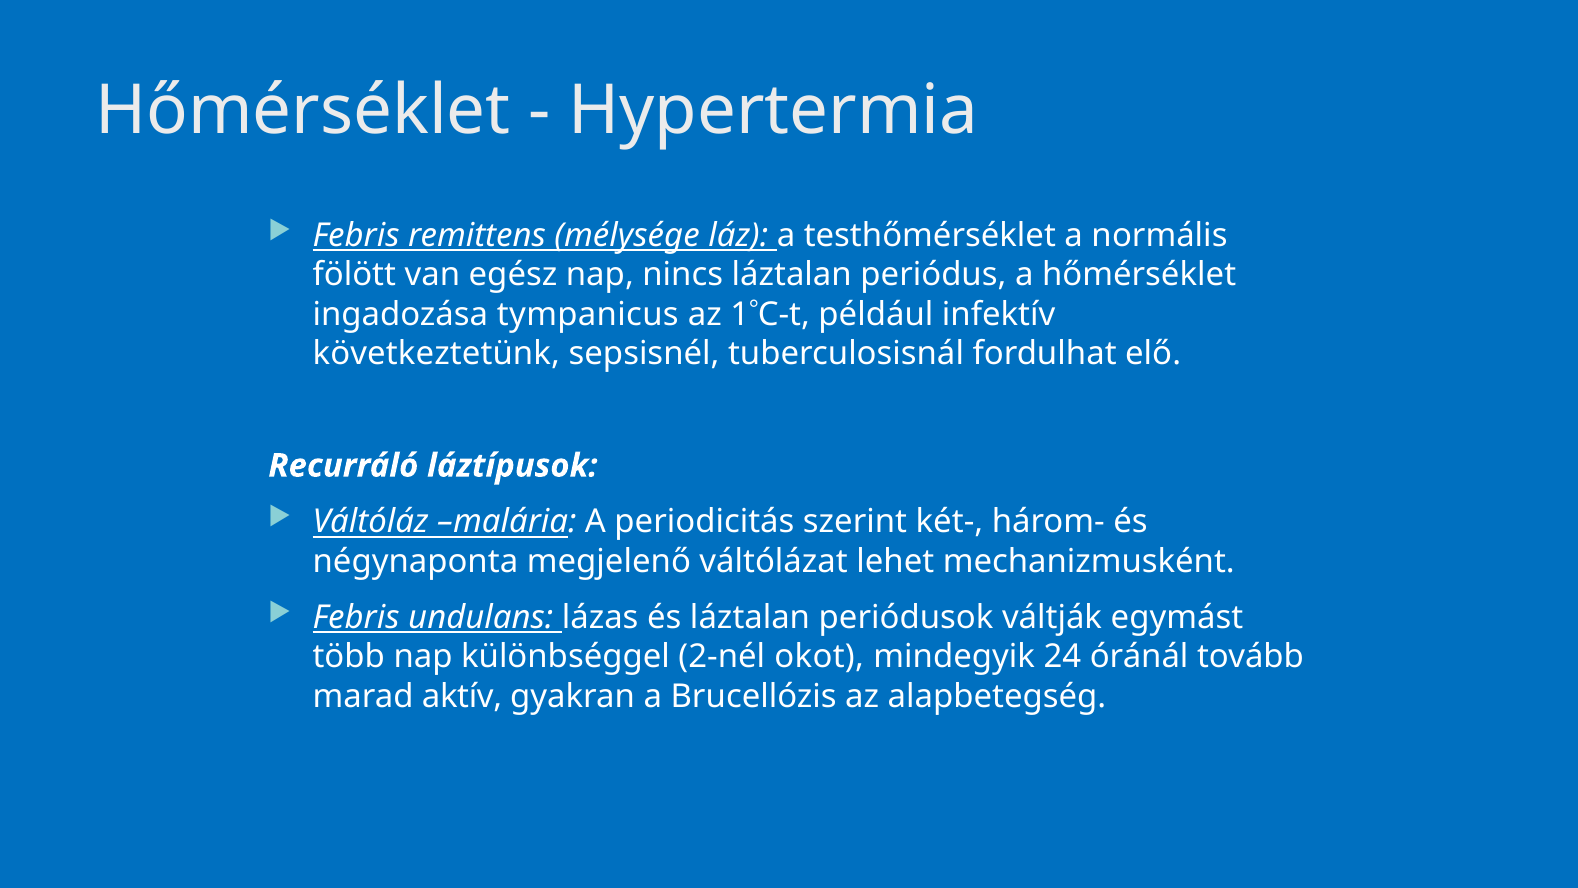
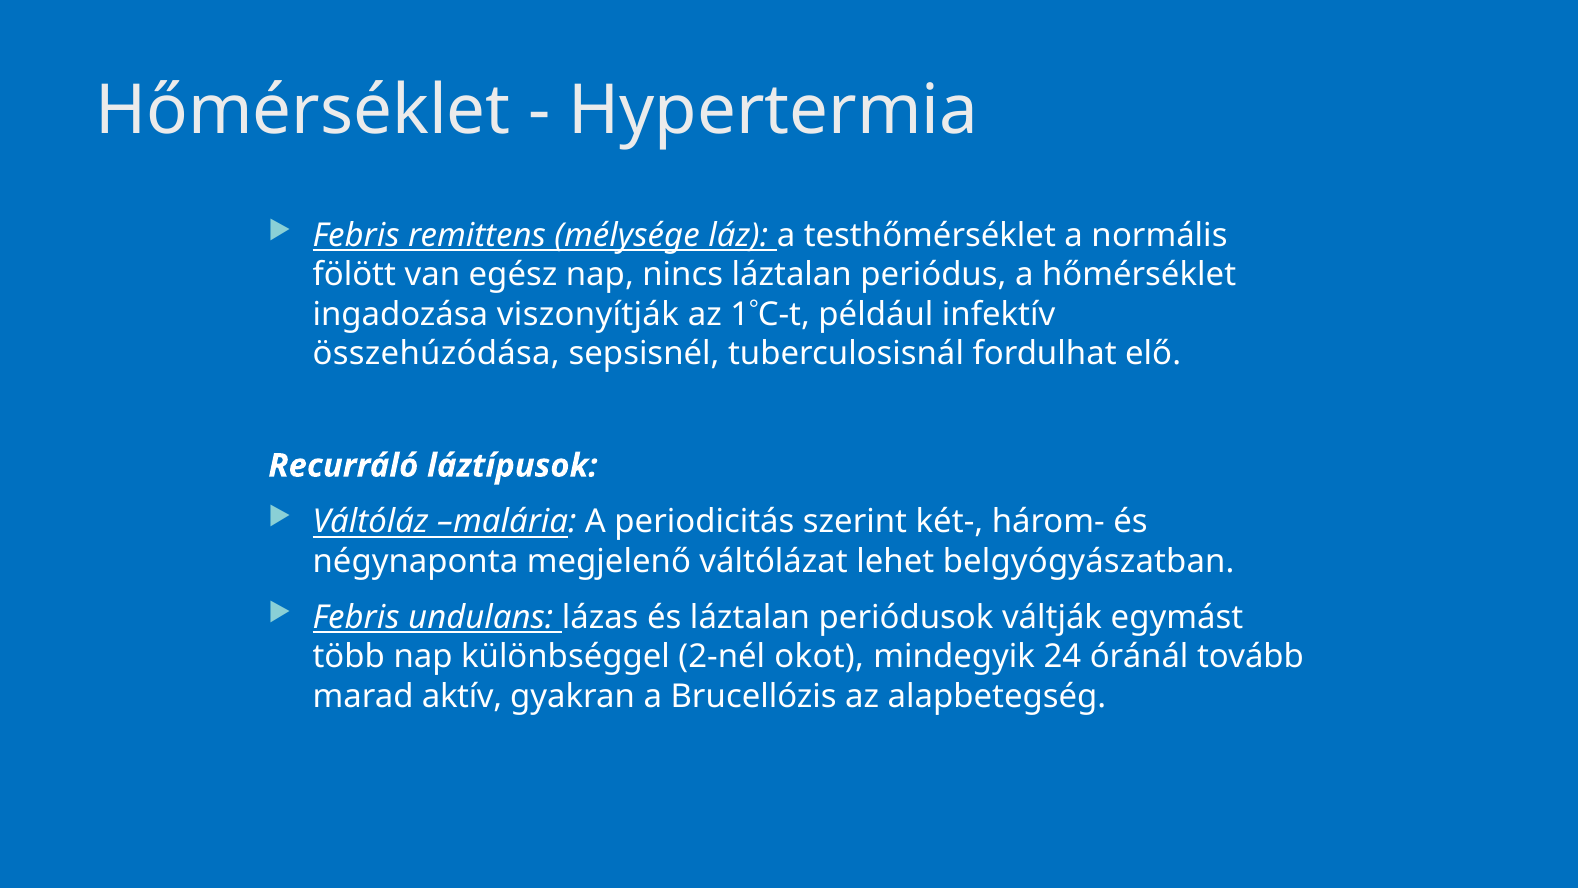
tympanicus: tympanicus -> viszonyítják
következtetünk: következtetünk -> összehúzódása
mechanizmusként: mechanizmusként -> belgyógyászatban
